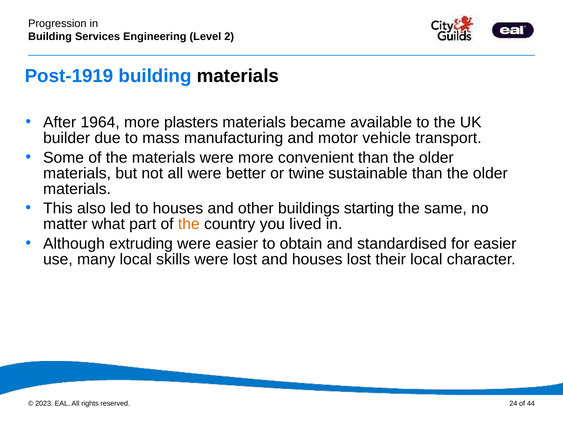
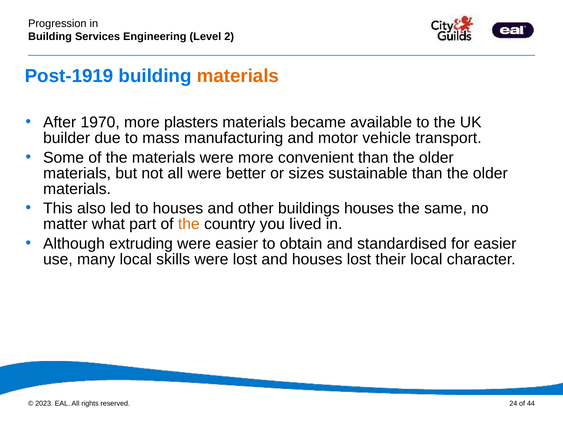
materials at (238, 76) colour: black -> orange
1964: 1964 -> 1970
twine: twine -> sizes
buildings starting: starting -> houses
